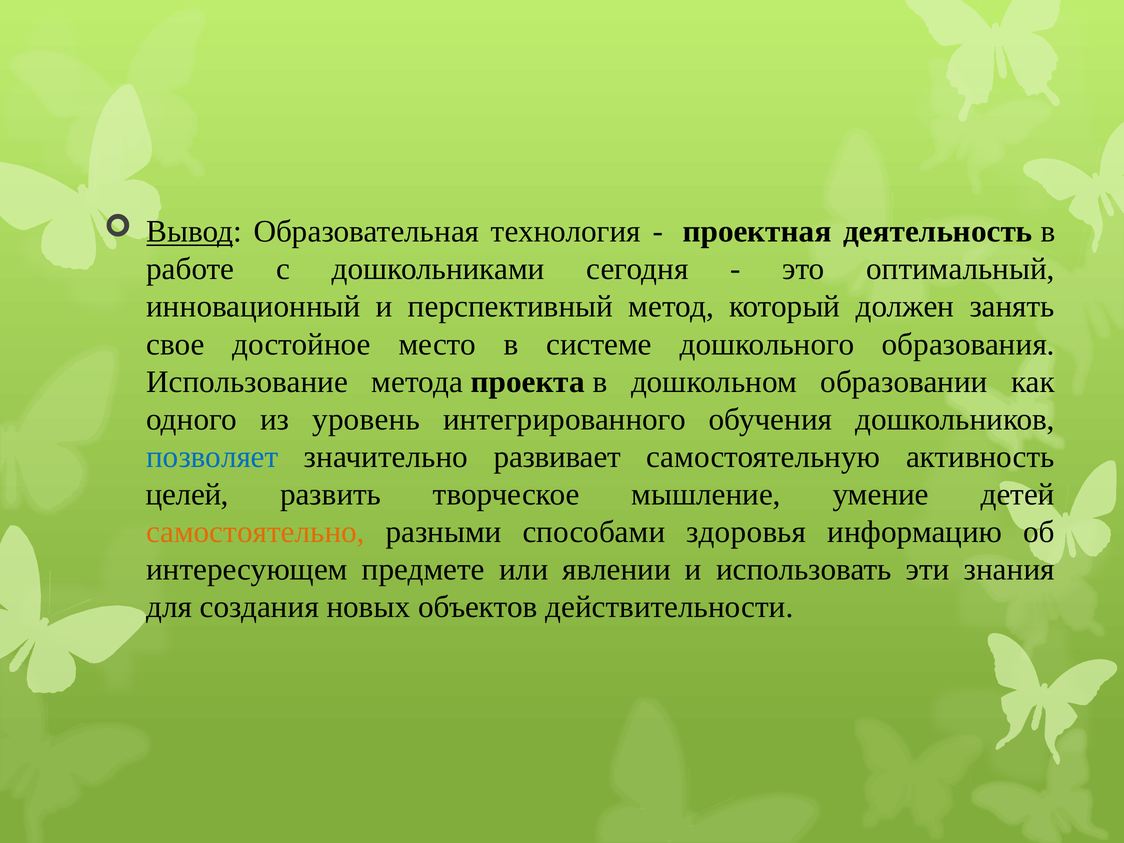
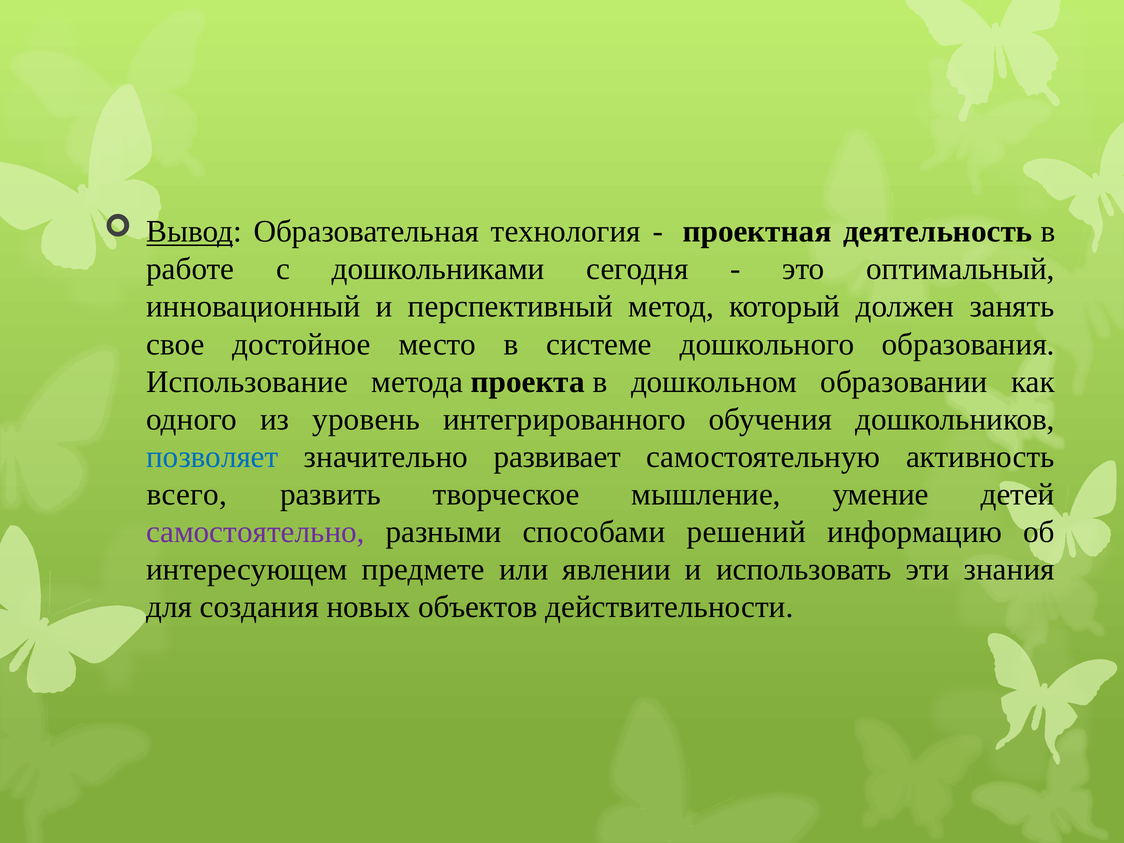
целей: целей -> всего
самостоятельно colour: orange -> purple
здоровья: здоровья -> решений
